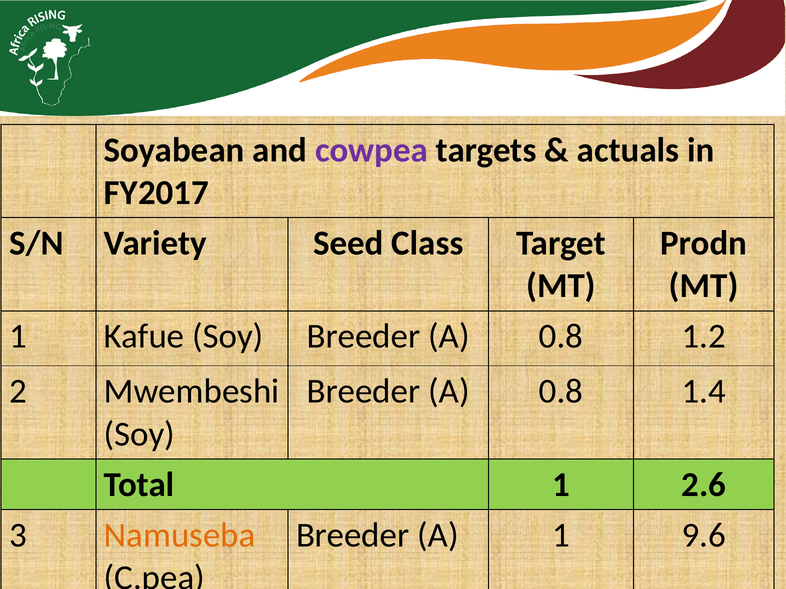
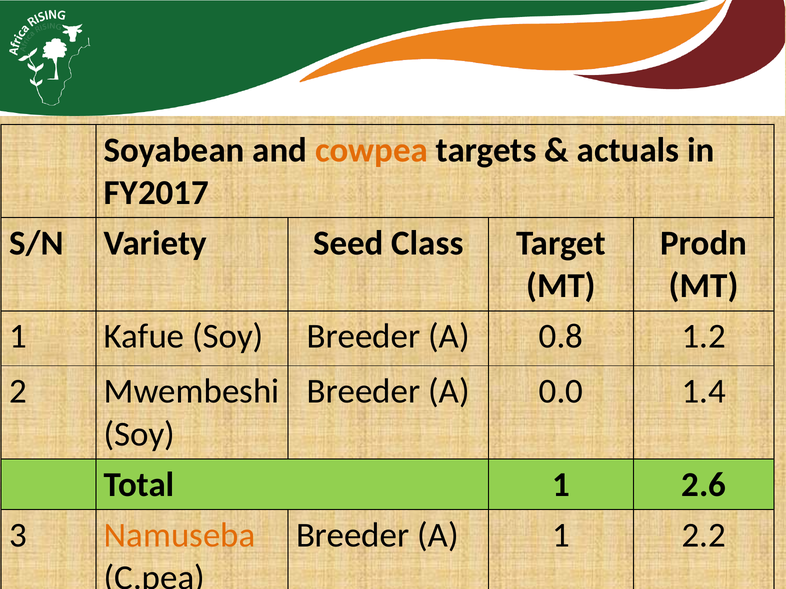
cowpea colour: purple -> orange
0.8 at (561, 392): 0.8 -> 0.0
9.6: 9.6 -> 2.2
